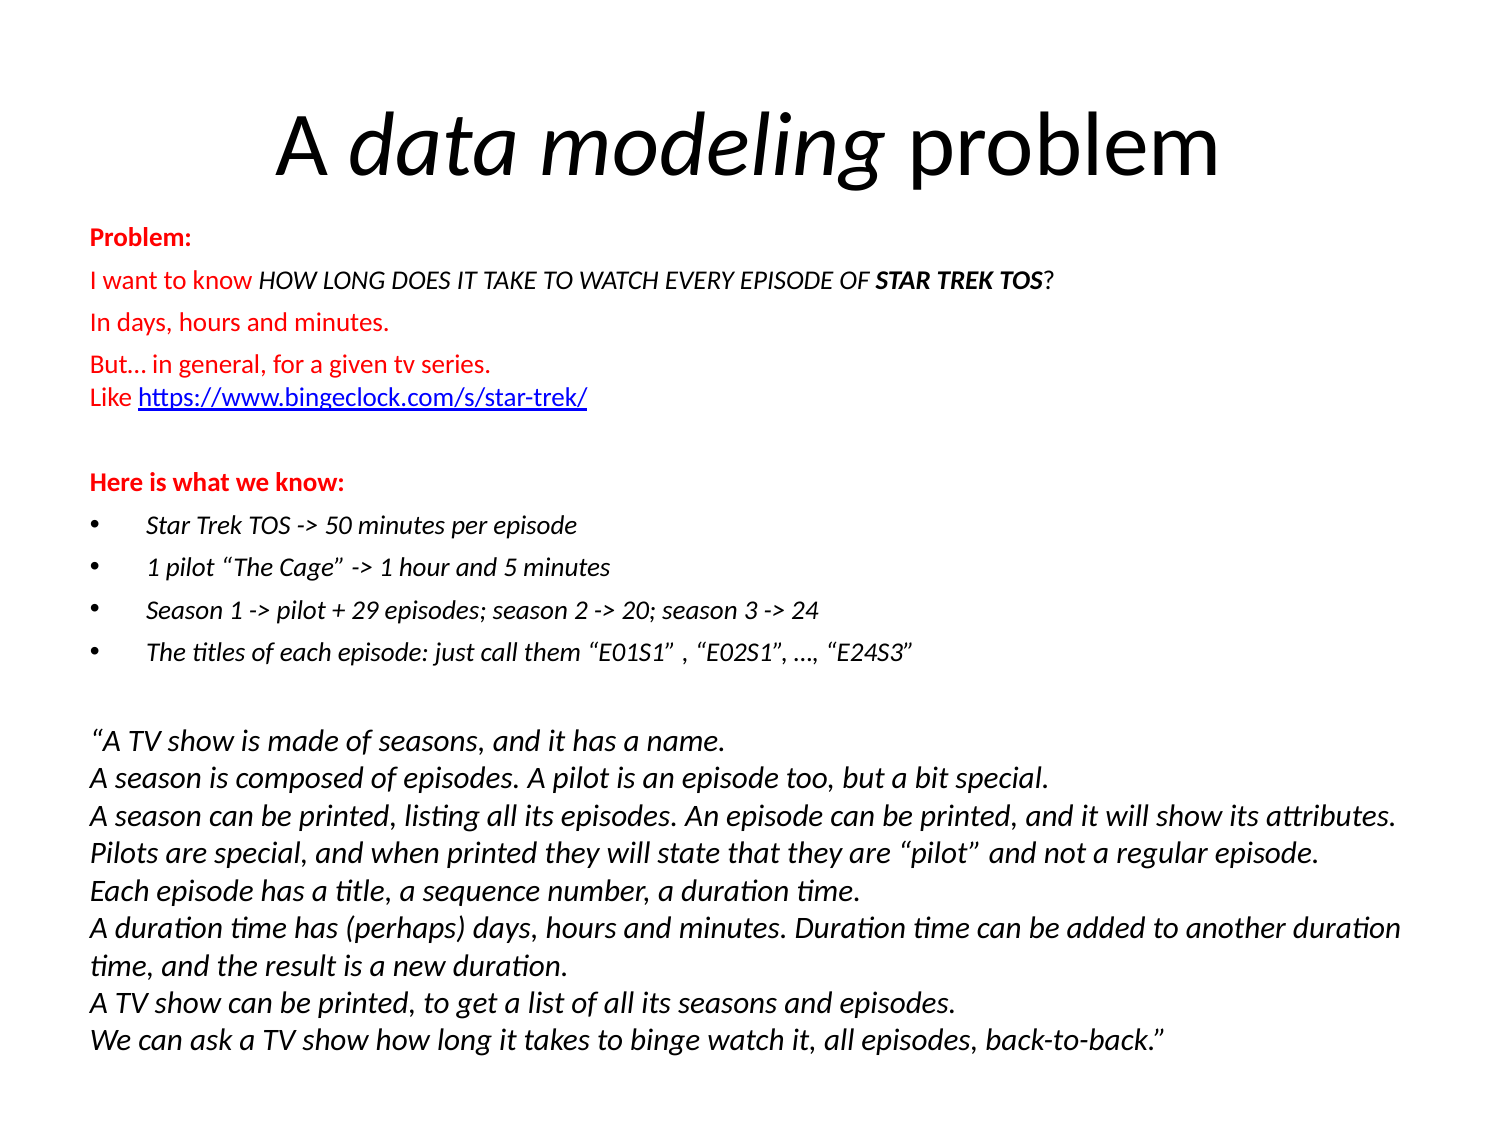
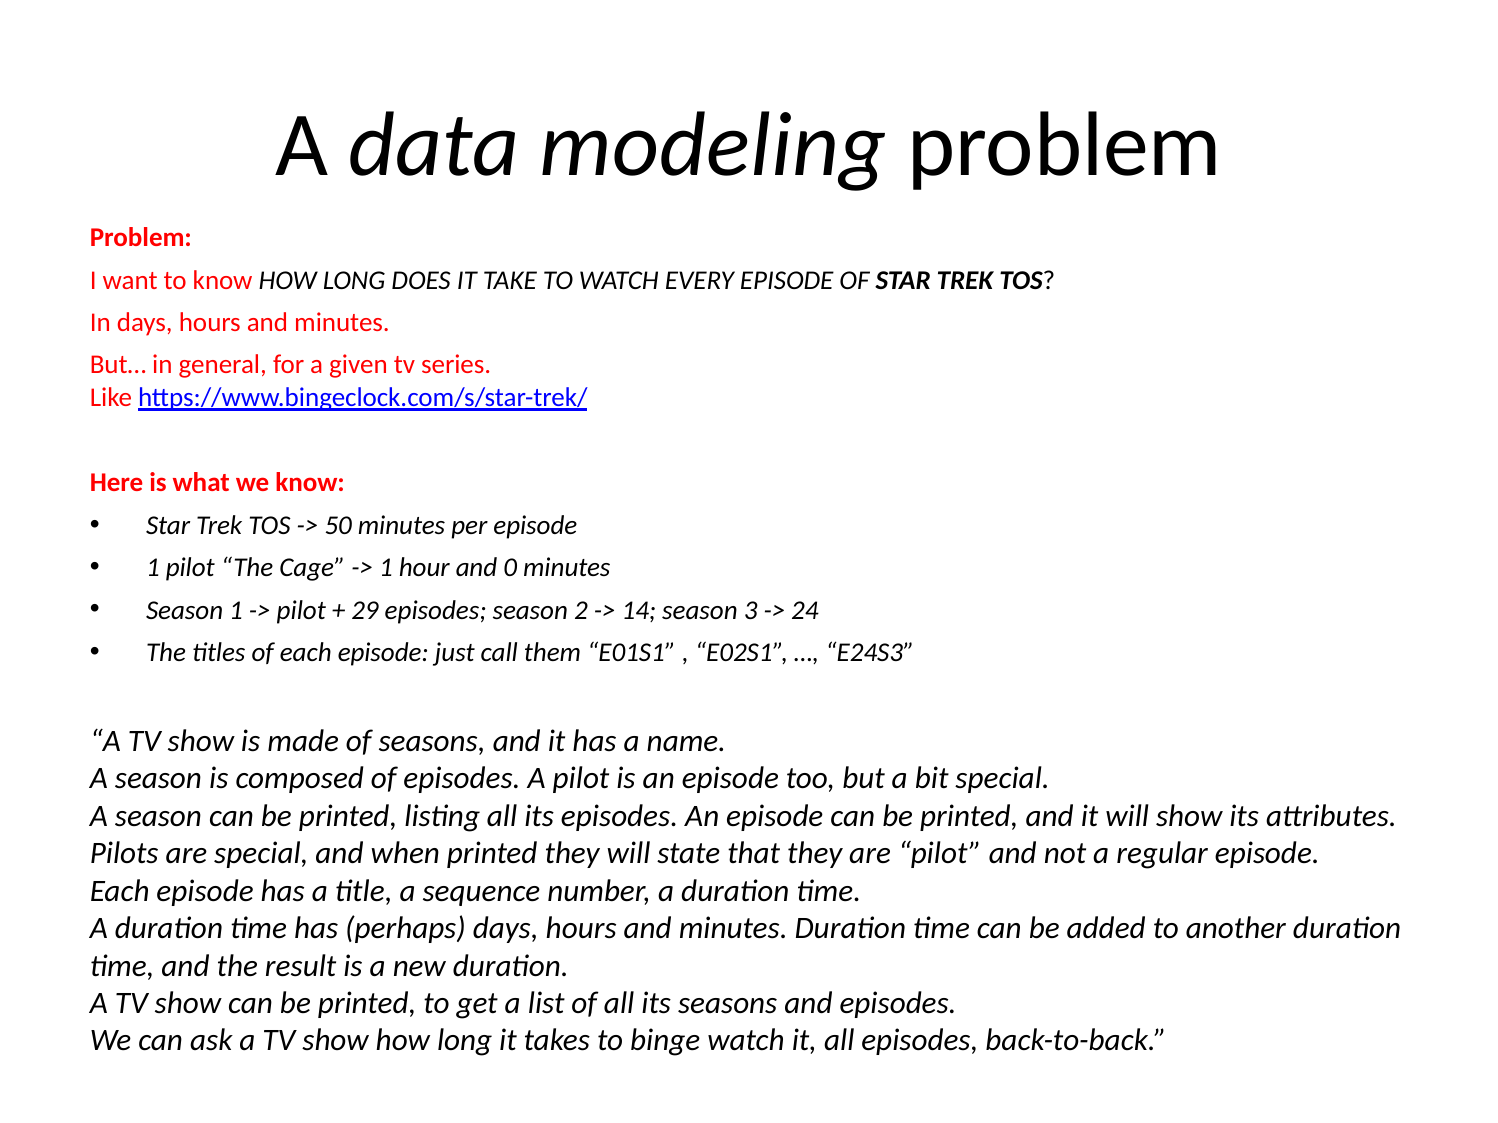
5: 5 -> 0
20: 20 -> 14
